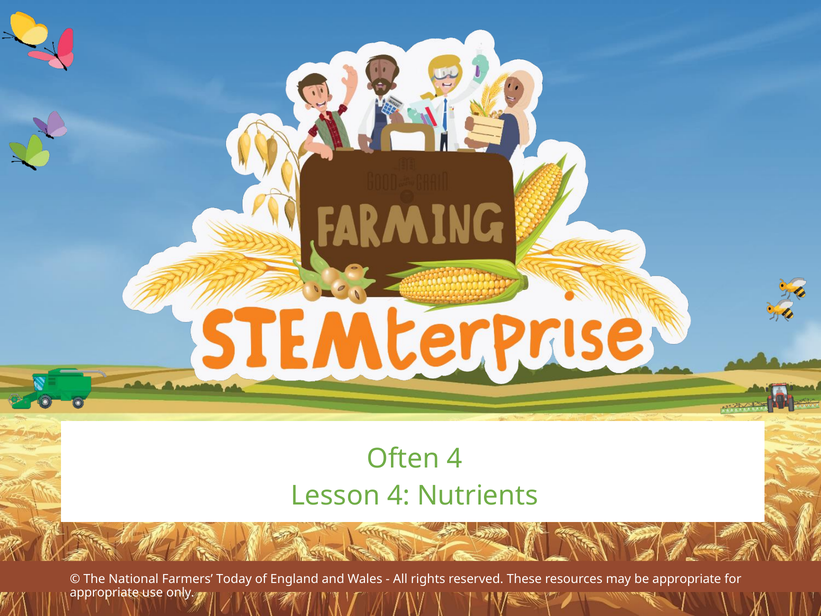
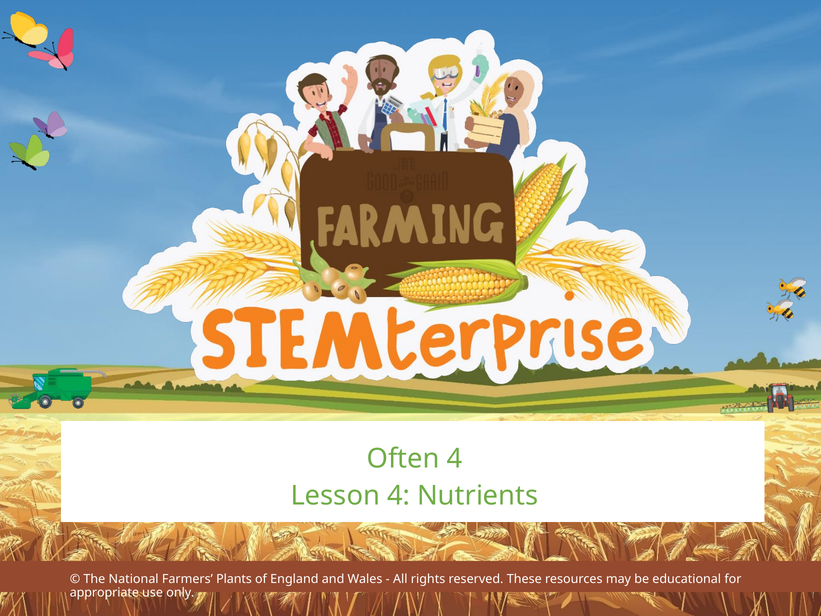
Today: Today -> Plants
be appropriate: appropriate -> educational
